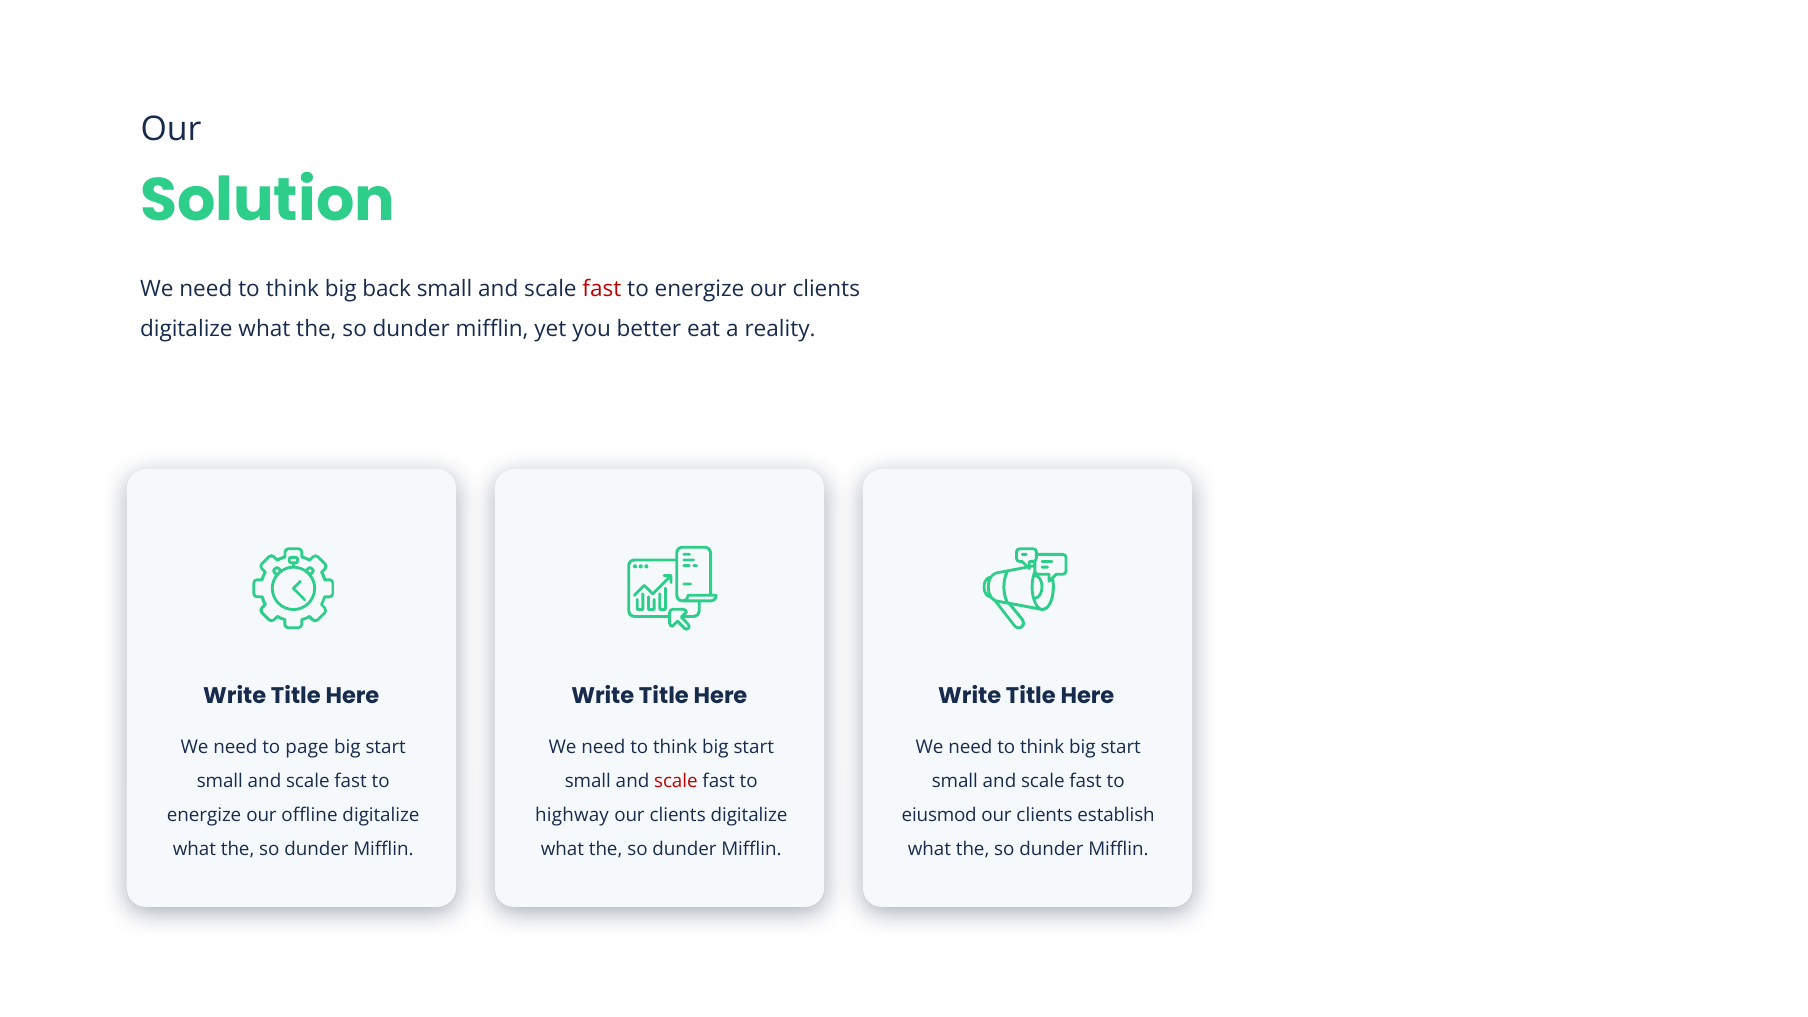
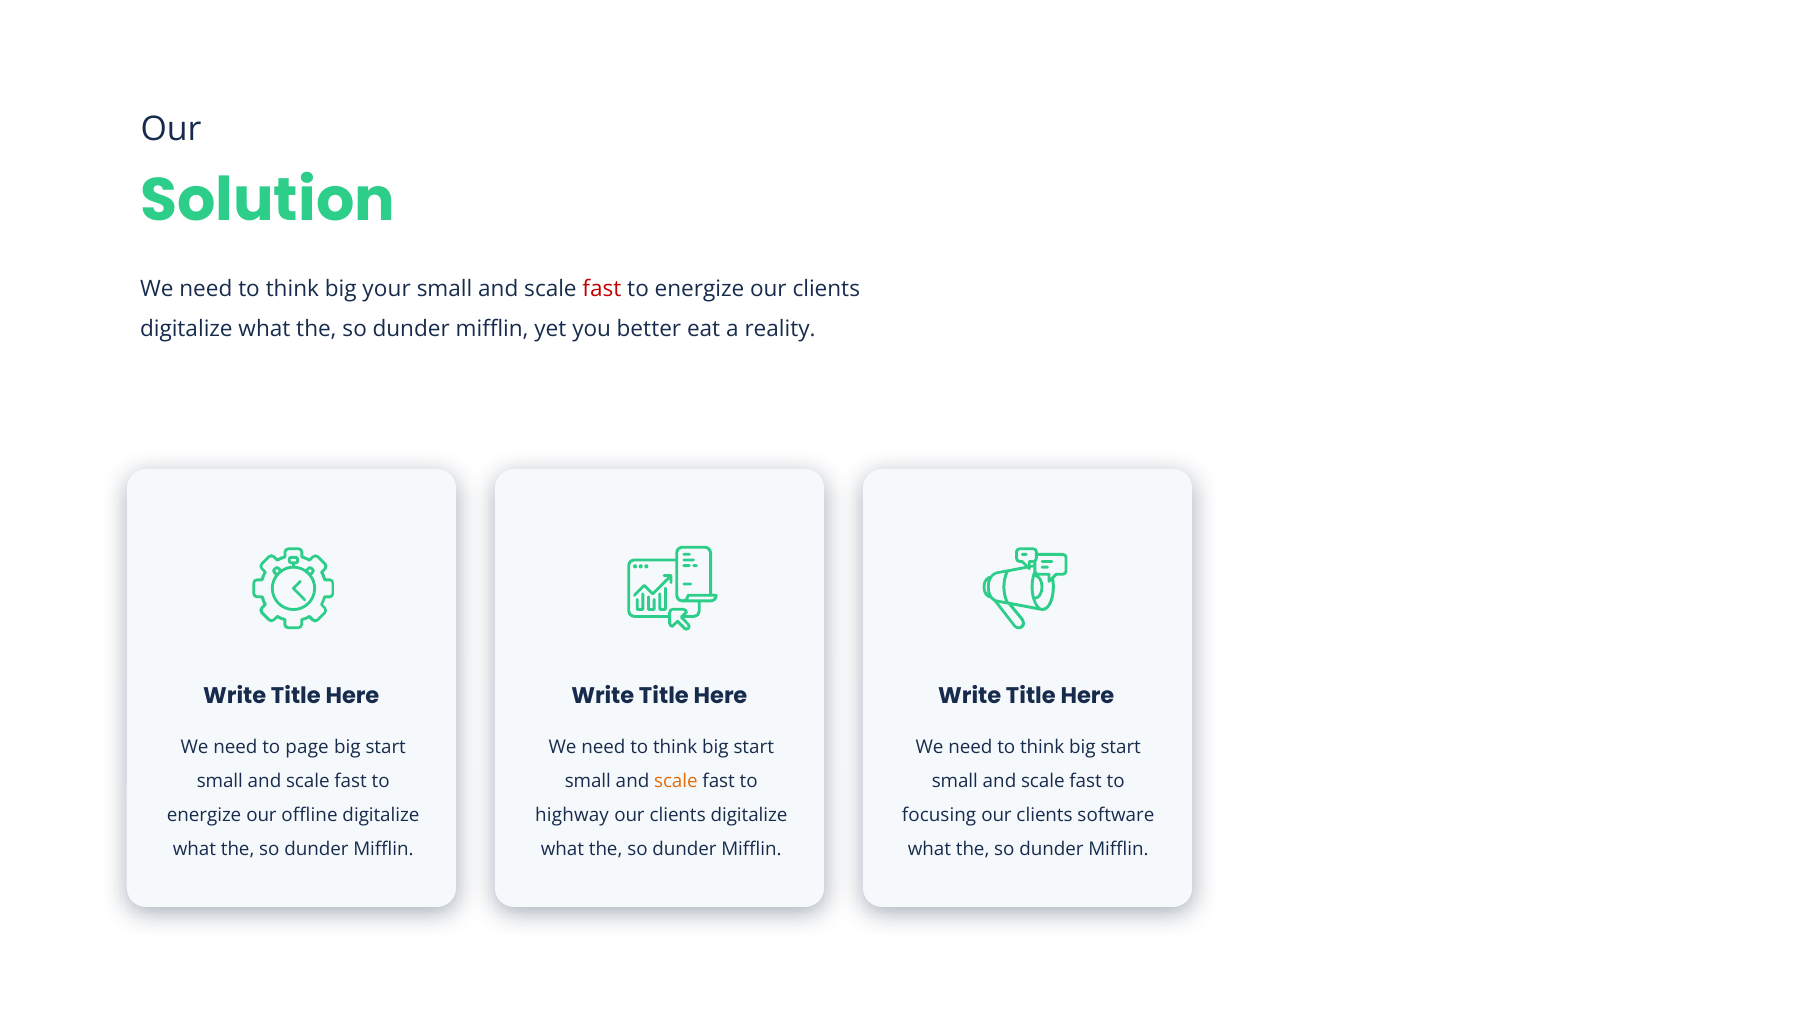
back: back -> your
scale at (676, 782) colour: red -> orange
eiusmod: eiusmod -> focusing
establish: establish -> software
